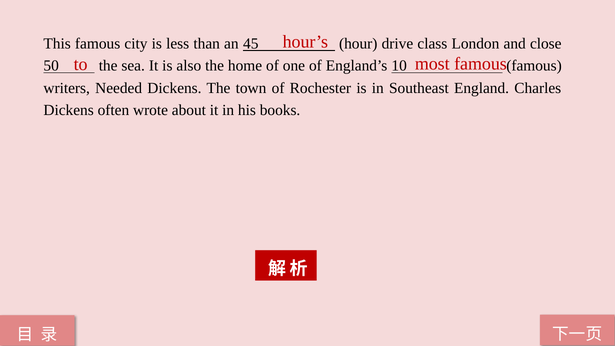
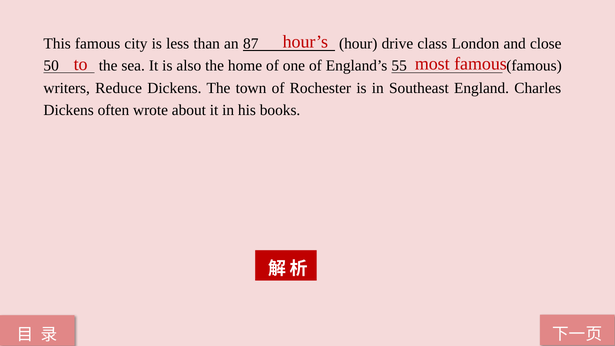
45: 45 -> 87
10: 10 -> 55
Needed: Needed -> Reduce
